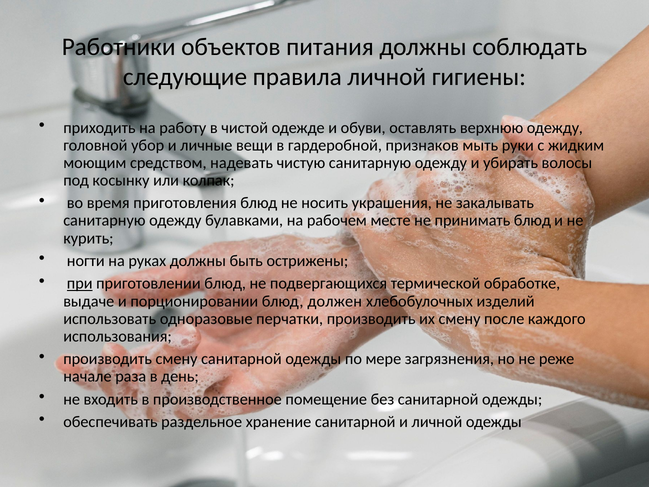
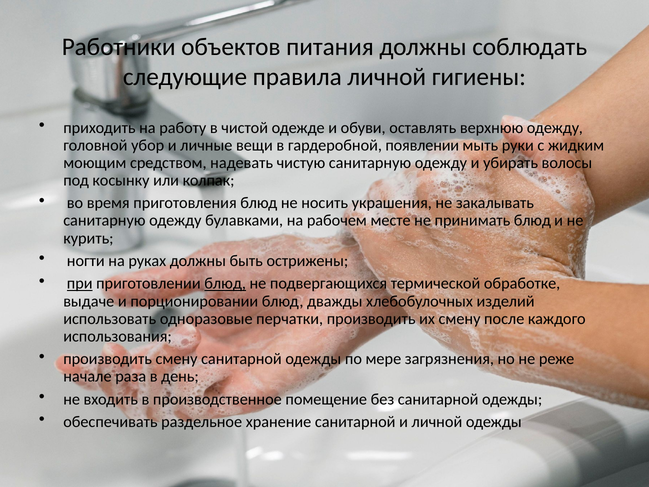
признаков: признаков -> появлении
блюд at (225, 283) underline: none -> present
должен: должен -> дважды
